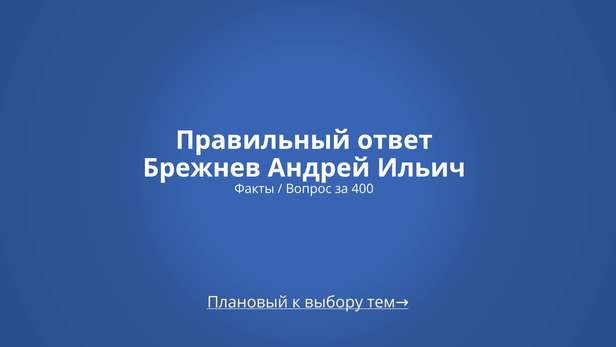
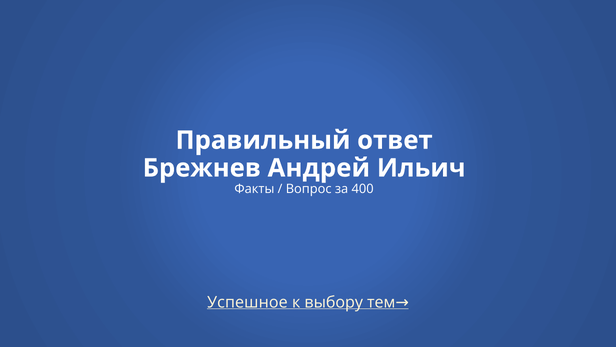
Плановый: Плановый -> Успешное
